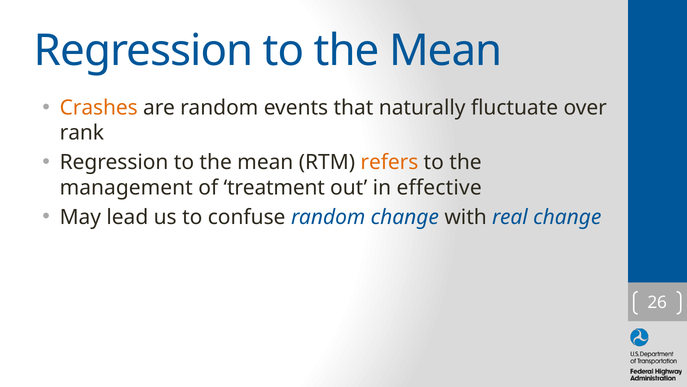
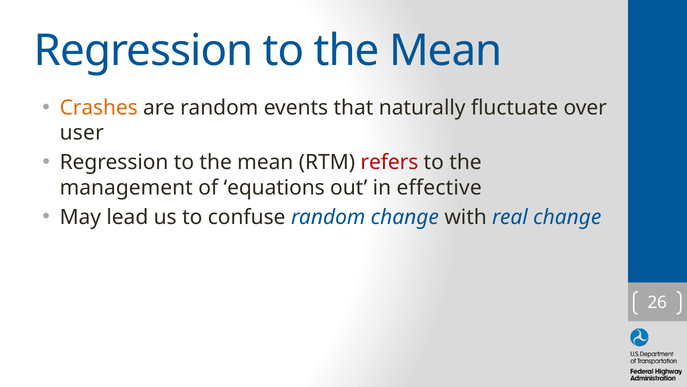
rank: rank -> user
refers colour: orange -> red
treatment: treatment -> equations
